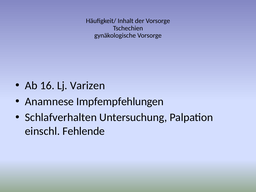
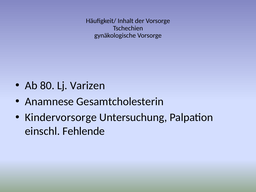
16: 16 -> 80
Impfempfehlungen: Impfempfehlungen -> Gesamtcholesterin
Schlafverhalten: Schlafverhalten -> Kindervorsorge
